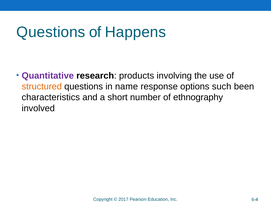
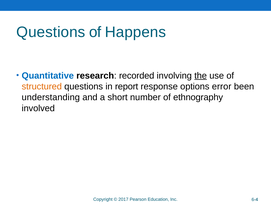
Quantitative colour: purple -> blue
products: products -> recorded
the underline: none -> present
name: name -> report
such: such -> error
characteristics: characteristics -> understanding
